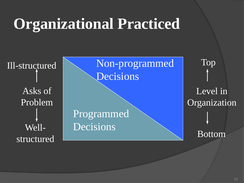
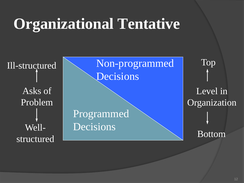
Practiced: Practiced -> Tentative
